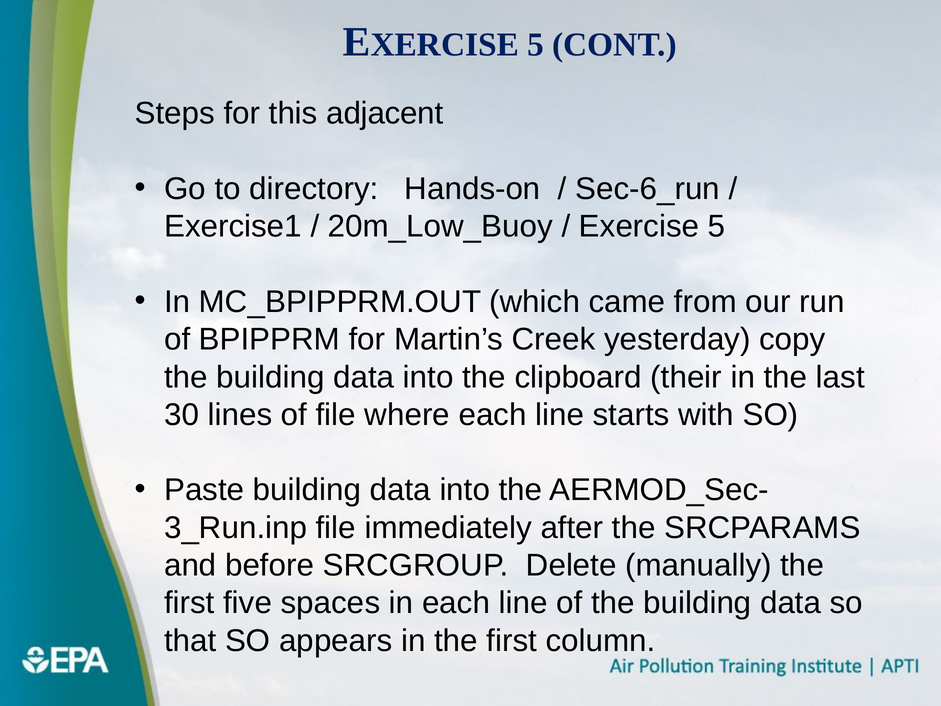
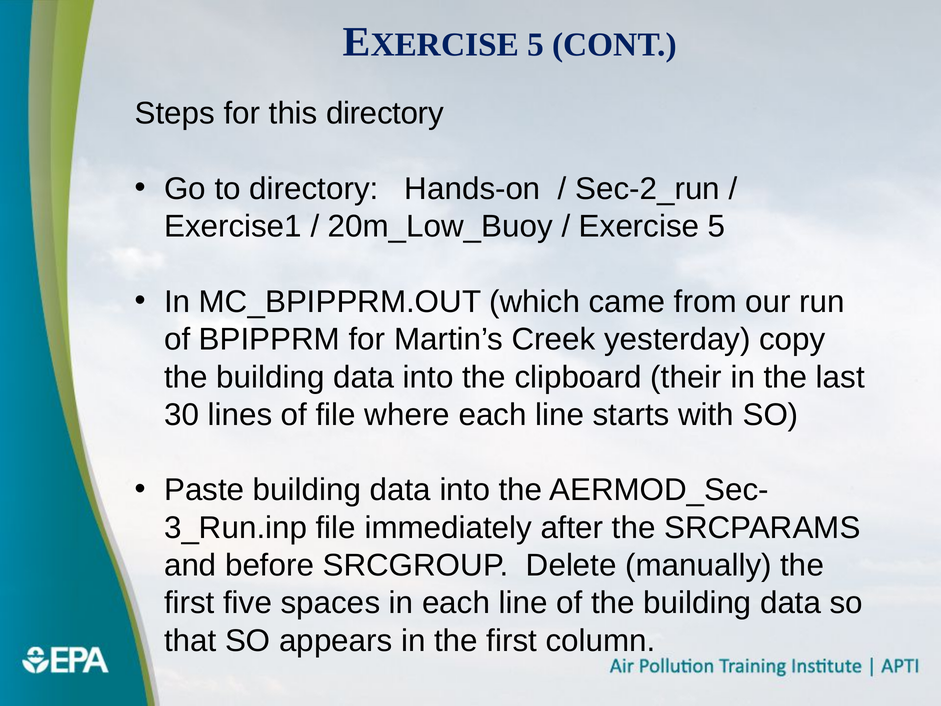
this adjacent: adjacent -> directory
Sec-6_run: Sec-6_run -> Sec-2_run
